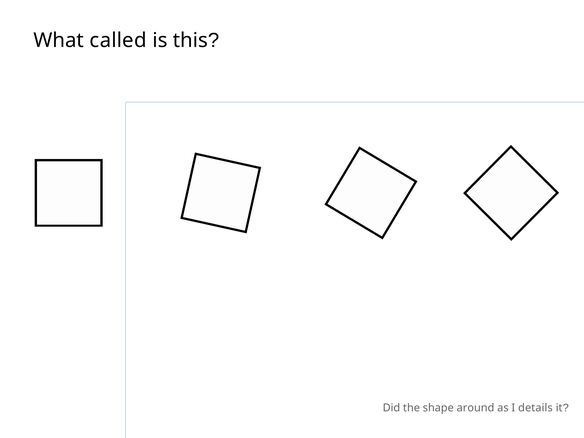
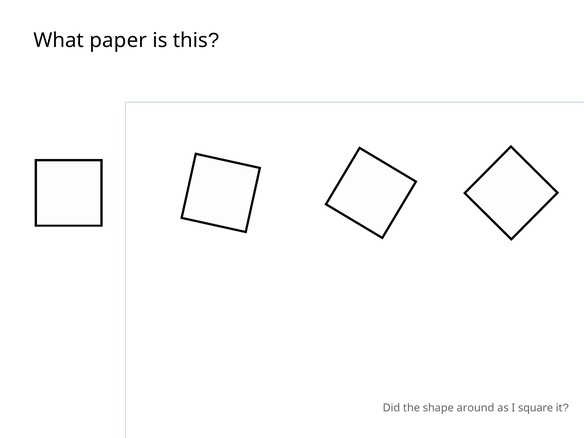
called: called -> paper
details: details -> square
